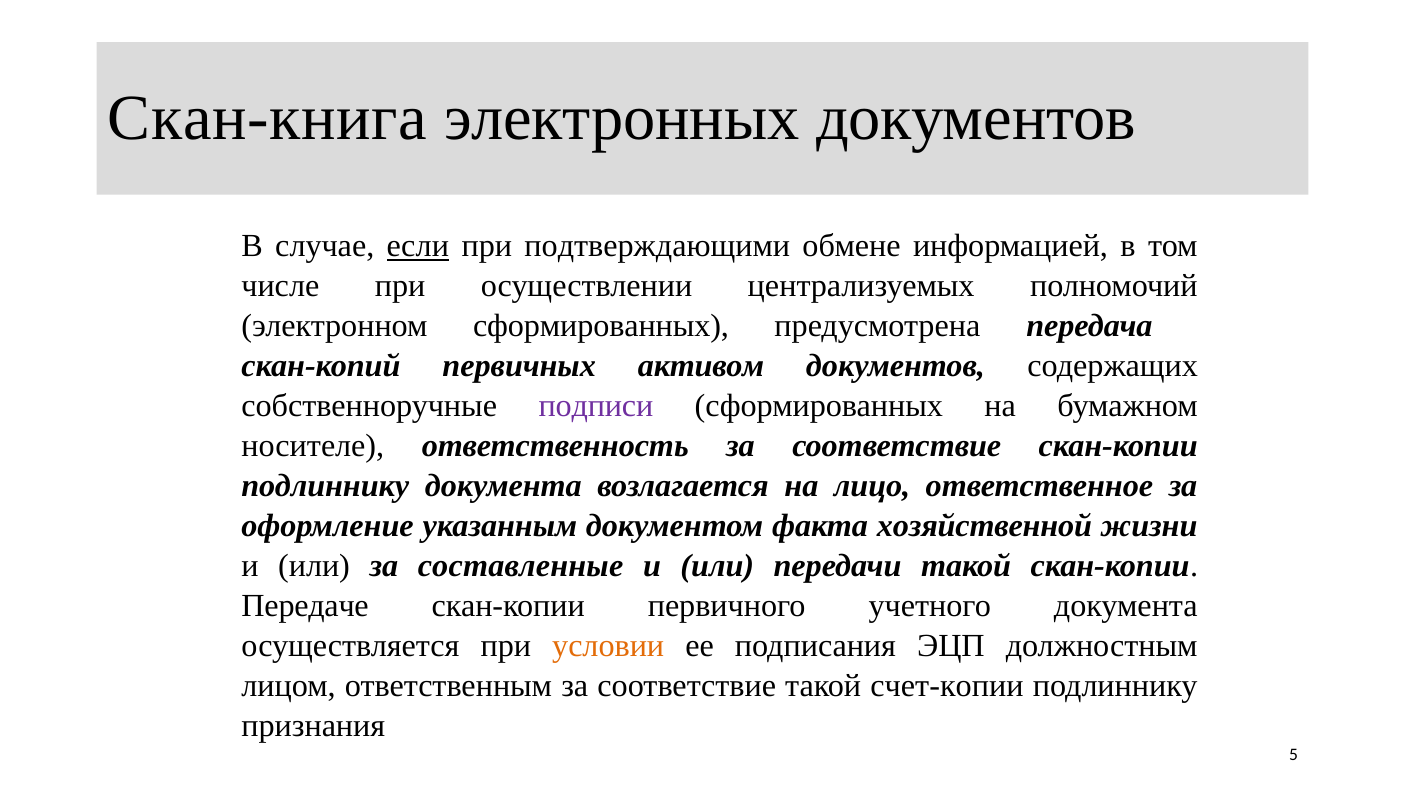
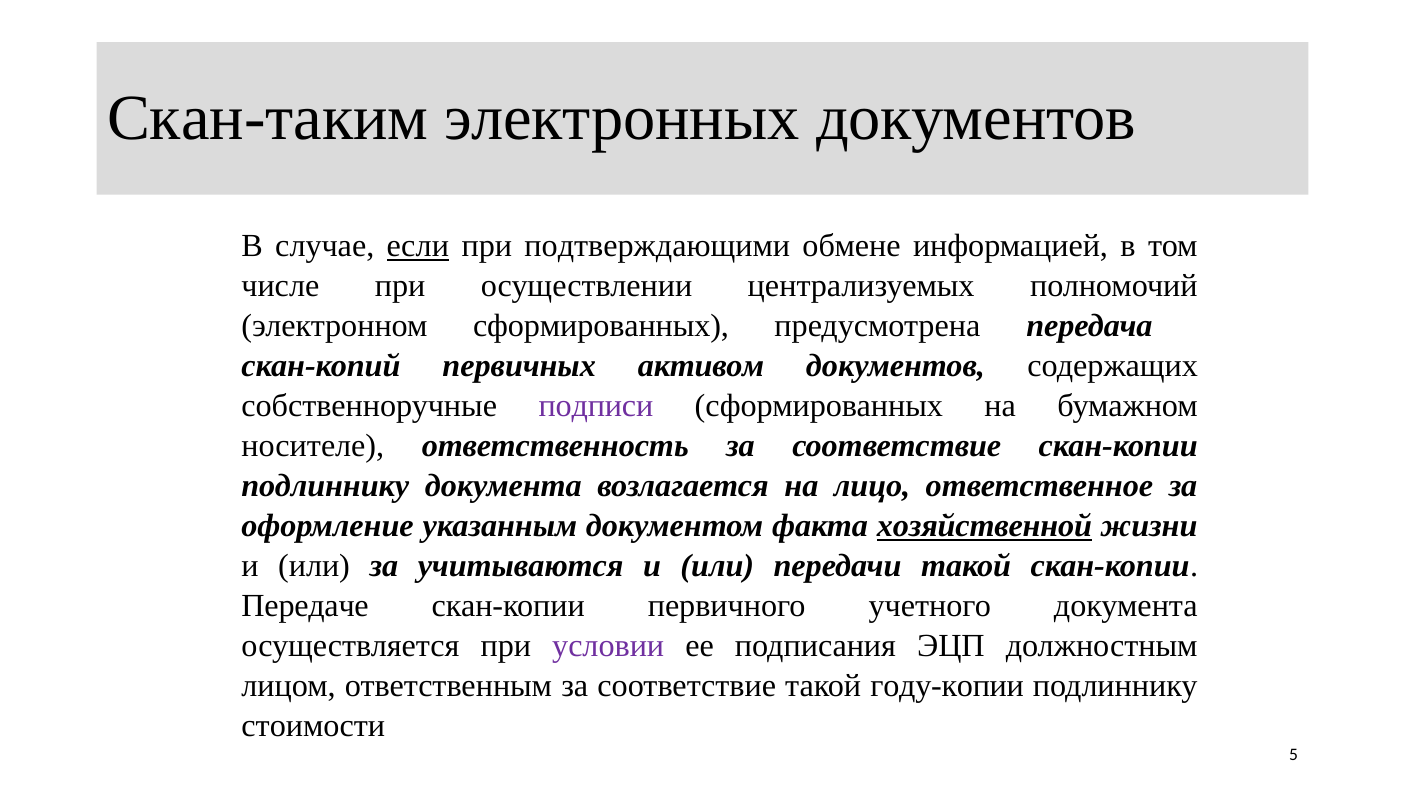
Скан-книга: Скан-книга -> Скан-таким
хозяйственной underline: none -> present
составленные: составленные -> учитываются
условии colour: orange -> purple
счет-копии: счет-копии -> году-копии
признания: признания -> стоимости
